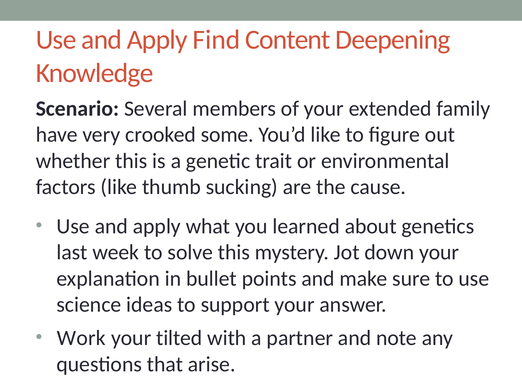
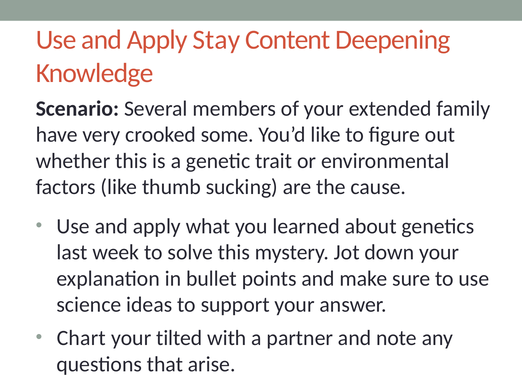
Find: Find -> Stay
Work: Work -> Chart
